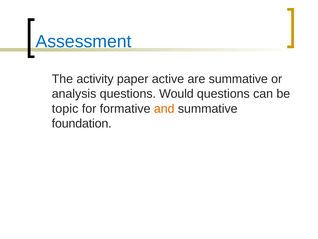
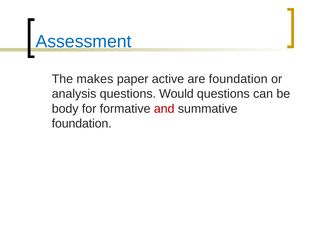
activity: activity -> makes
are summative: summative -> foundation
topic: topic -> body
and colour: orange -> red
